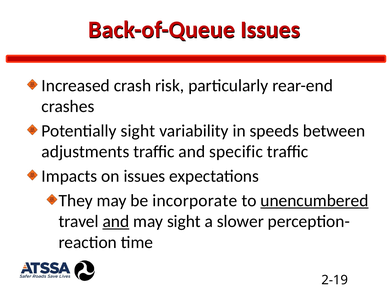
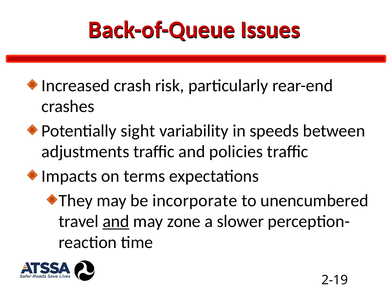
specific: specific -> policies
on issues: issues -> terms
unencumbered underline: present -> none
may sight: sight -> zone
